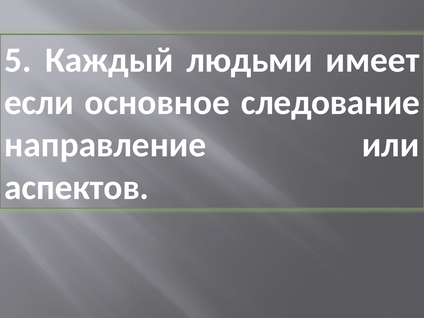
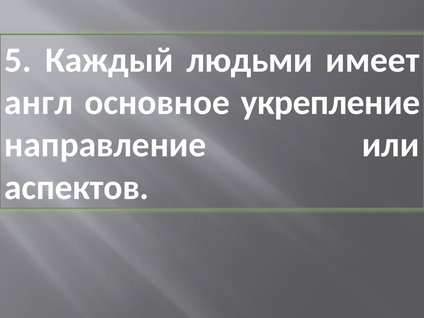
если: если -> англ
следование: следование -> укрепление
